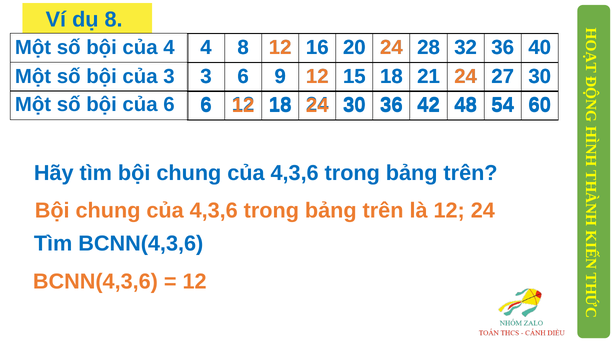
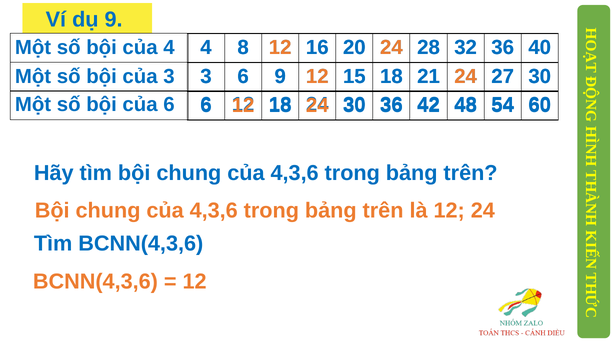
dụ 8: 8 -> 9
